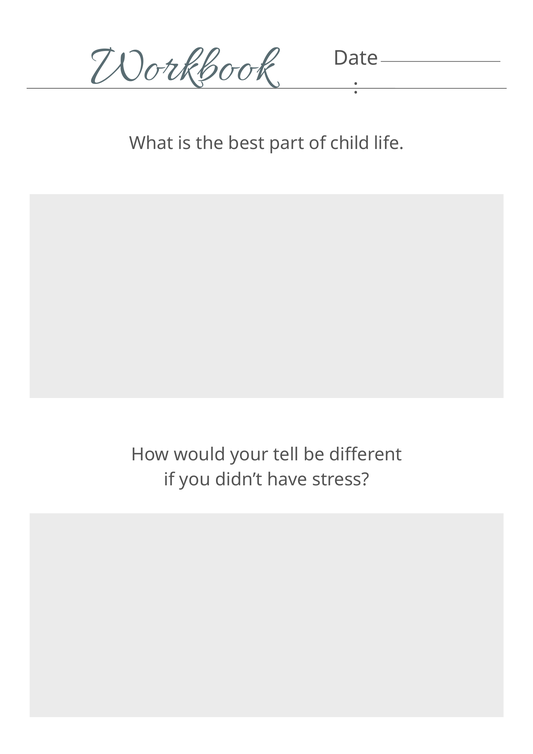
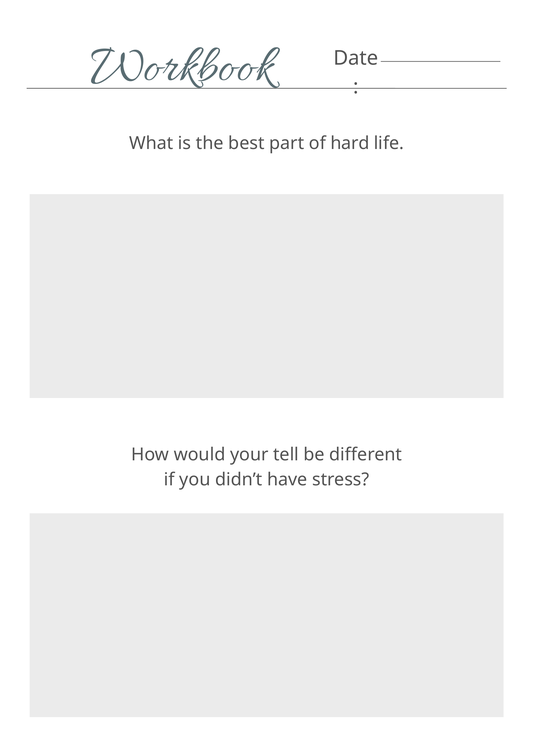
child: child -> hard
